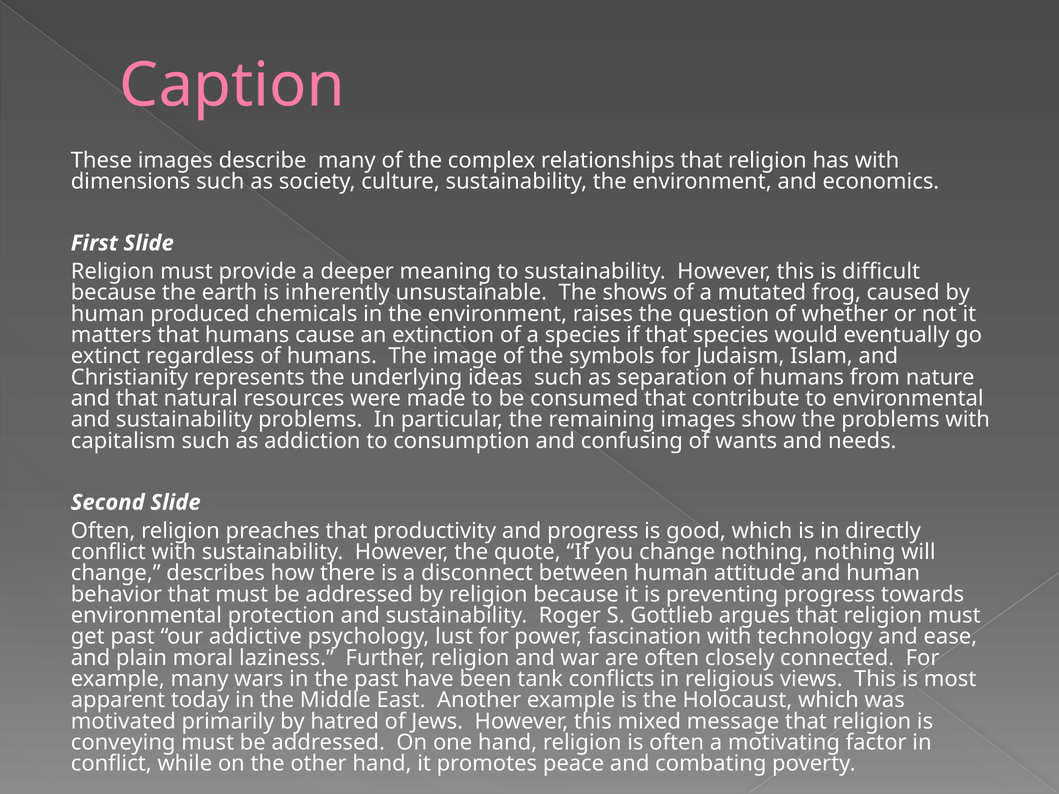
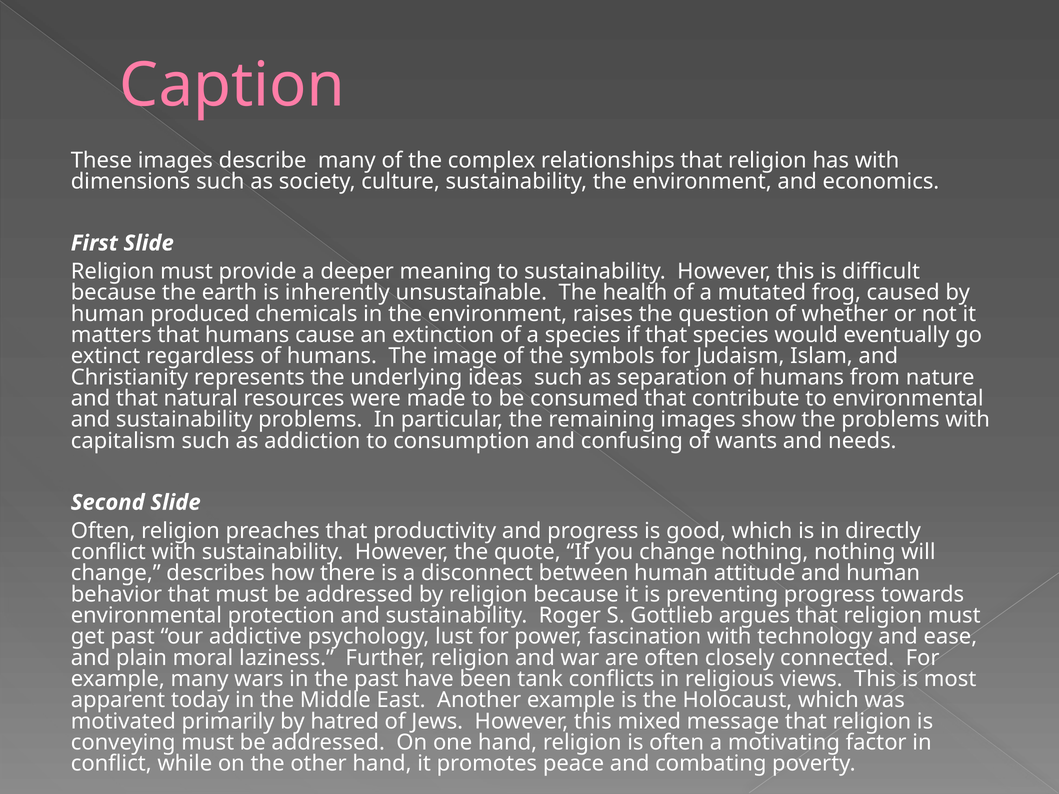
shows: shows -> health
